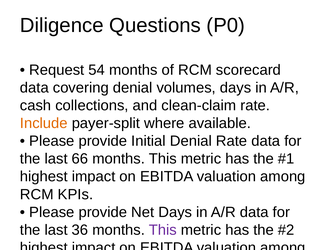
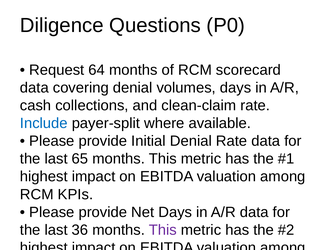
54: 54 -> 64
Include colour: orange -> blue
66: 66 -> 65
